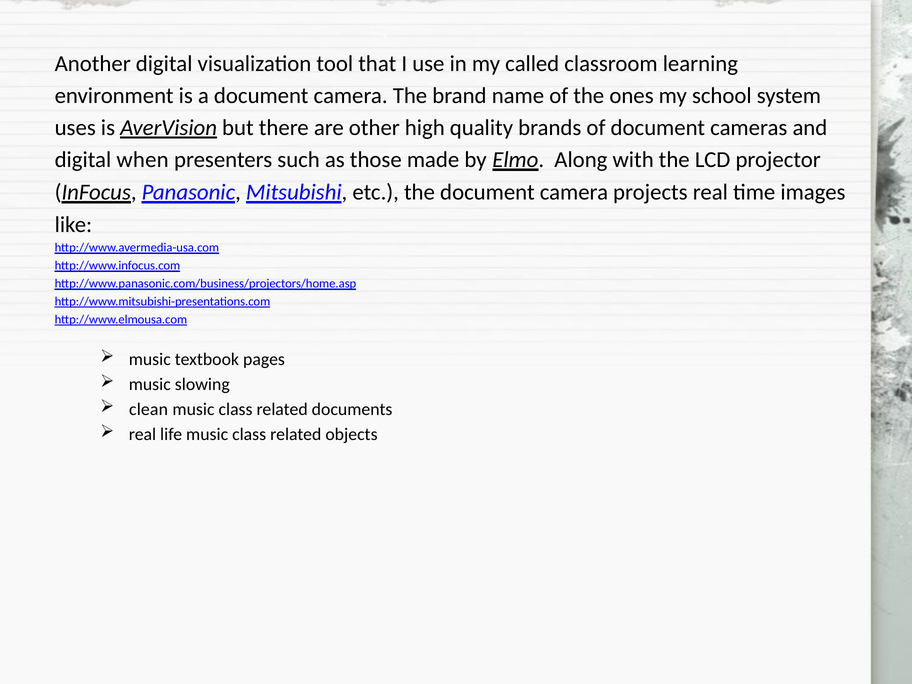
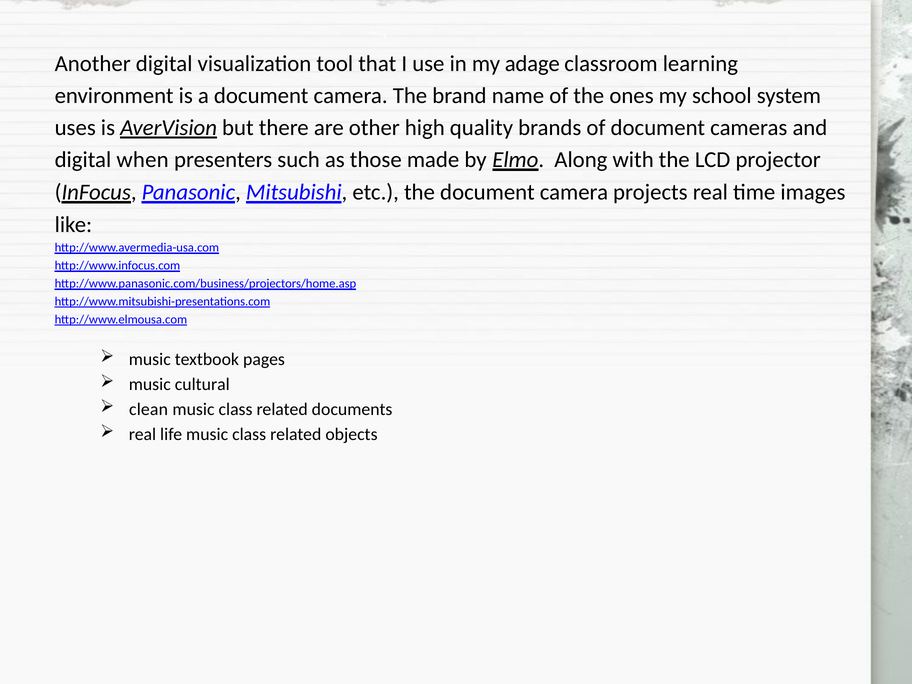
called: called -> adage
slowing: slowing -> cultural
